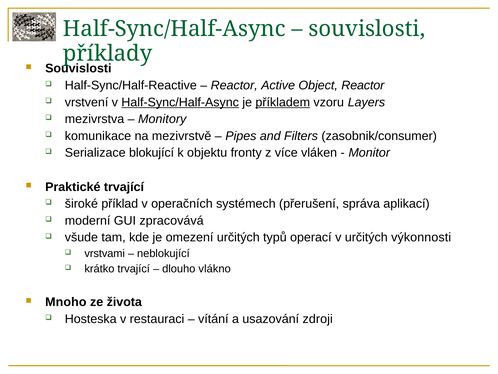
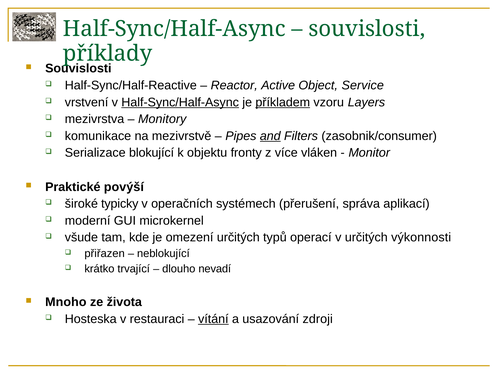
Object Reactor: Reactor -> Service
and underline: none -> present
Praktické trvající: trvající -> povýší
příklad: příklad -> typicky
zpracovává: zpracovává -> microkernel
vrstvami: vrstvami -> přiřazen
vlákno: vlákno -> nevadí
vítání underline: none -> present
